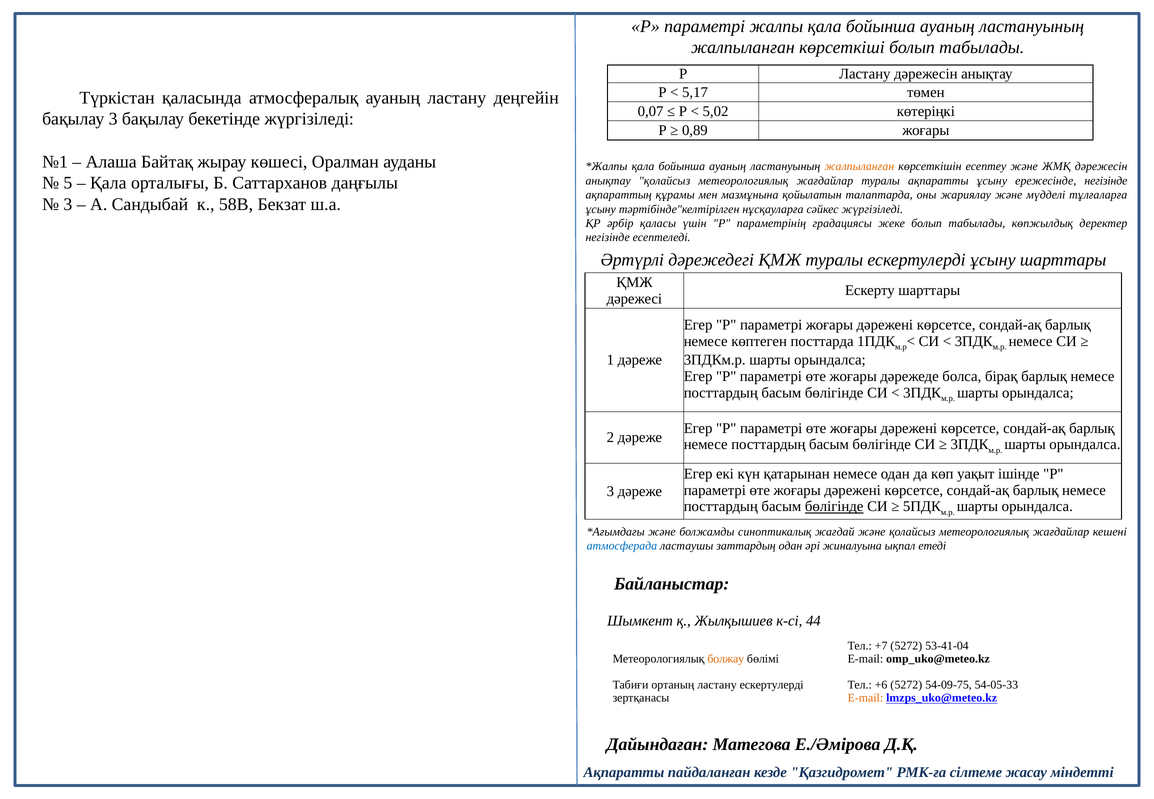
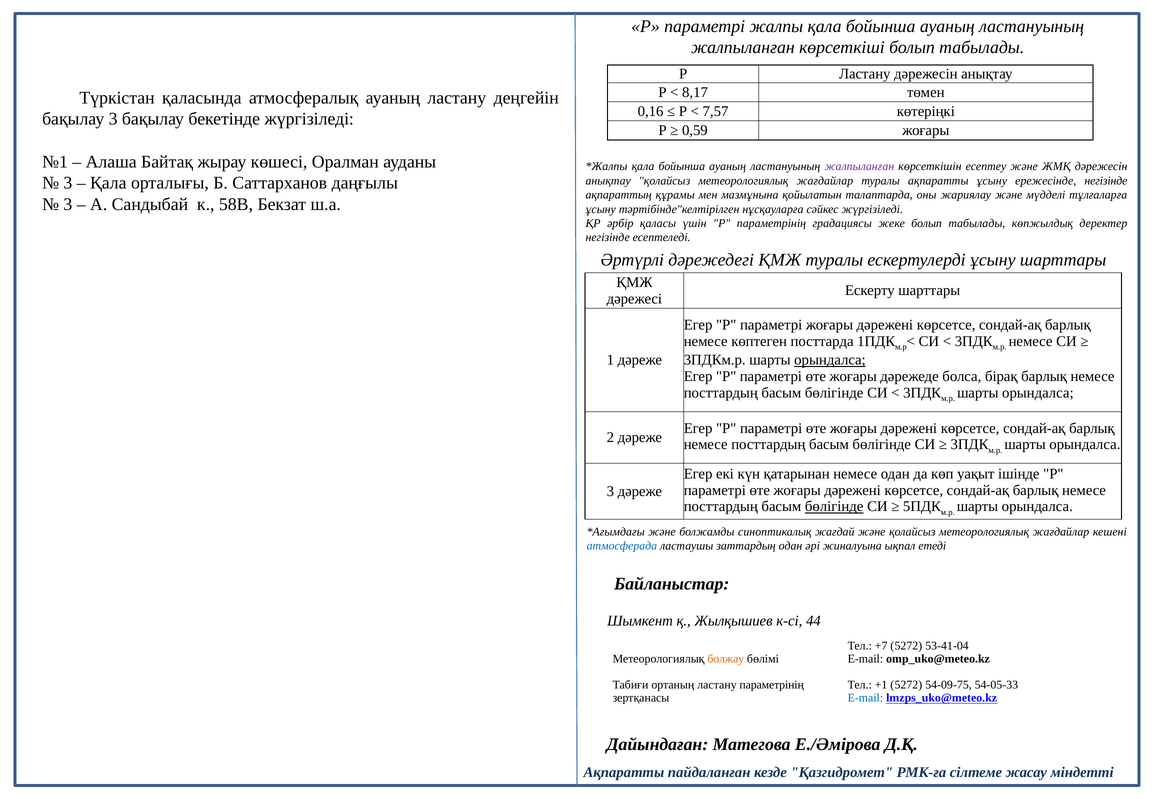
5,17: 5,17 -> 8,17
0,07: 0,07 -> 0,16
5,02: 5,02 -> 7,57
0,89: 0,89 -> 0,59
жалпыланған at (859, 167) colour: orange -> purple
5 at (68, 183): 5 -> 3
орындалса at (830, 360) underline: none -> present
ластану ескертулерді: ескертулерді -> параметрінің
+6: +6 -> +1
E-mail at (865, 698) colour: orange -> blue
